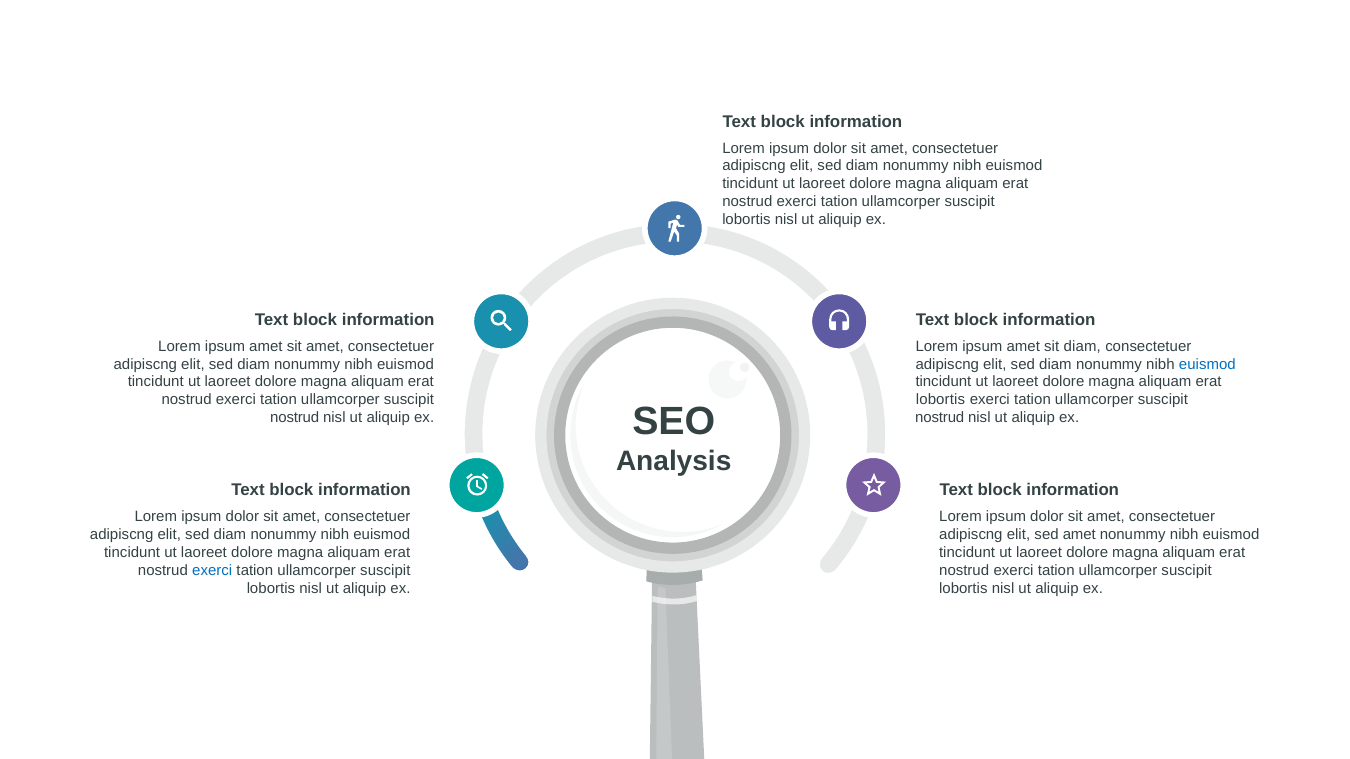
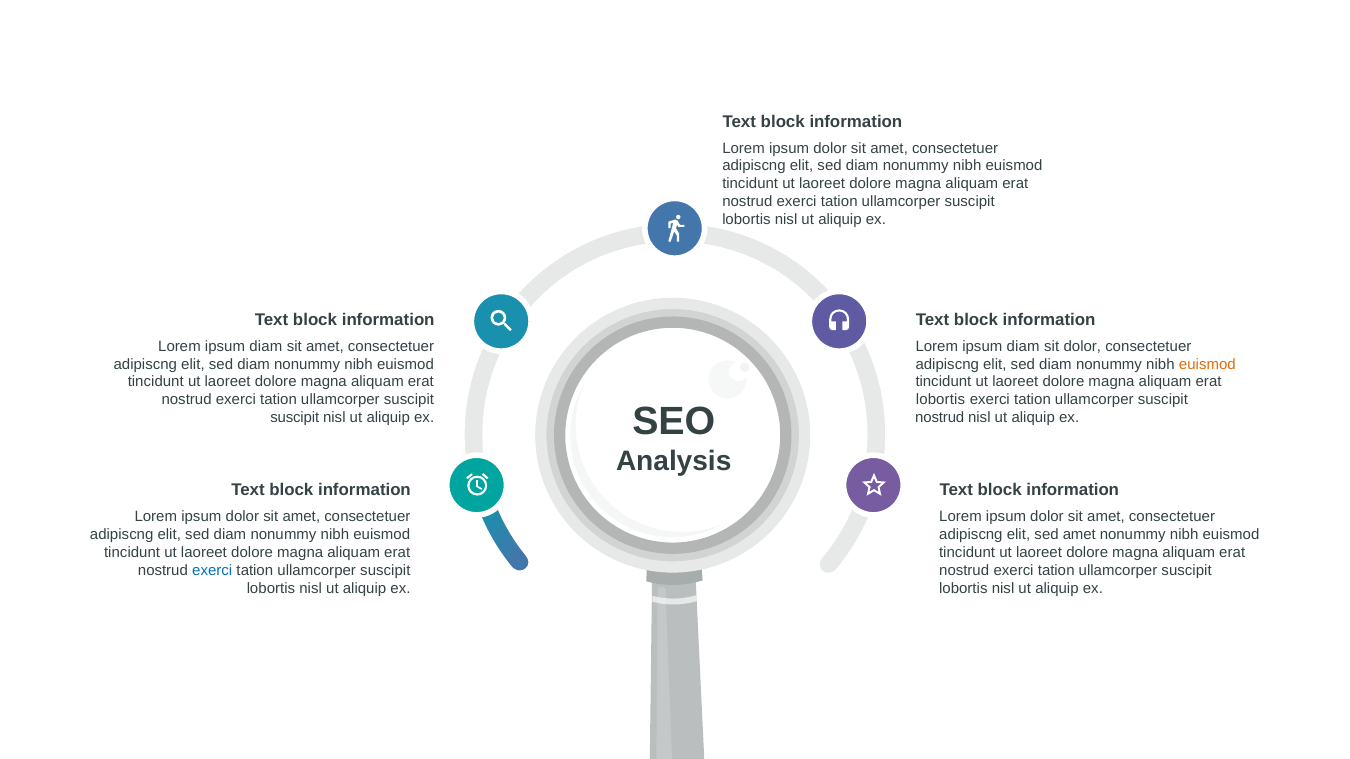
amet at (266, 346): amet -> diam
amet at (1023, 346): amet -> diam
sit diam: diam -> dolor
euismod at (1207, 364) colour: blue -> orange
nostrud at (295, 418): nostrud -> suscipit
